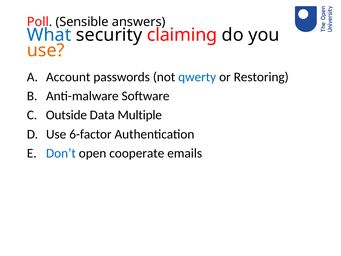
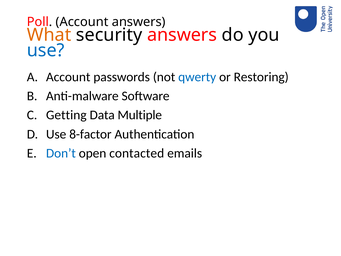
Poll Sensible: Sensible -> Account
What colour: blue -> orange
security claiming: claiming -> answers
use at (46, 50) colour: orange -> blue
Outside: Outside -> Getting
6-factor: 6-factor -> 8-factor
cooperate: cooperate -> contacted
